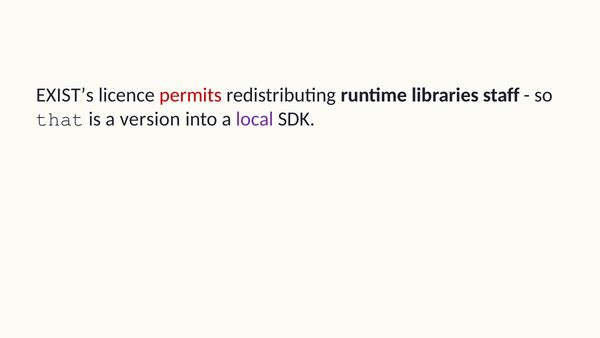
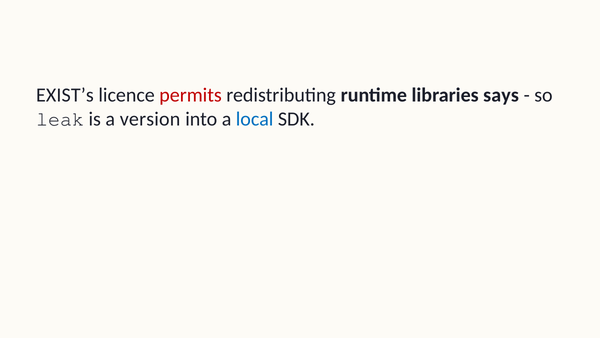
staff: staff -> says
that: that -> leak
local colour: purple -> blue
